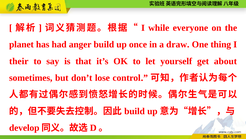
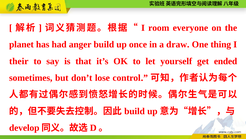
while: while -> room
about: about -> ended
